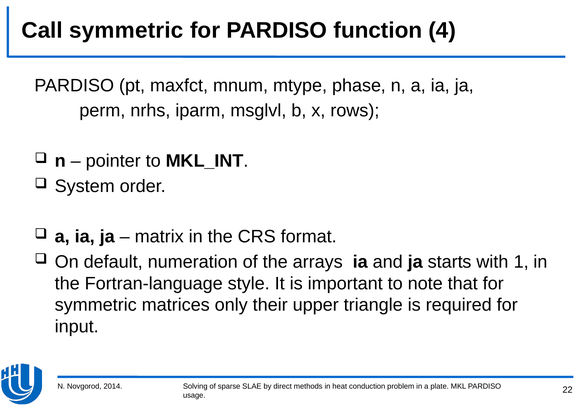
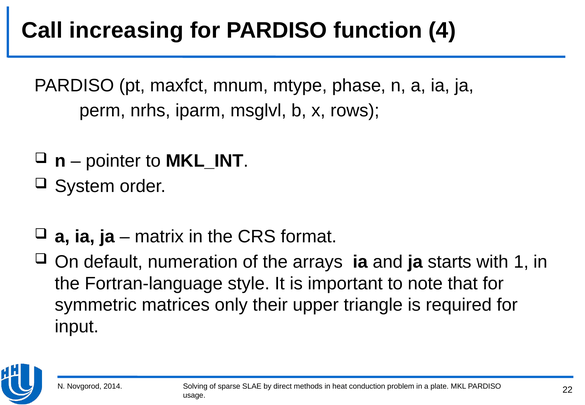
Call symmetric: symmetric -> increasing
